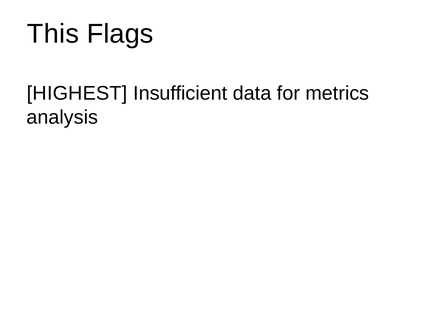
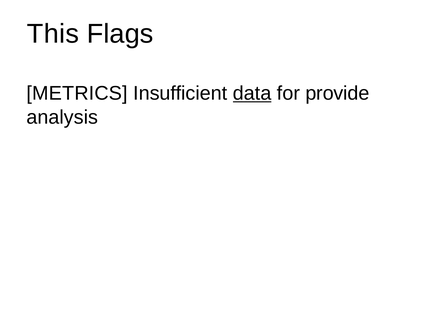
HIGHEST: HIGHEST -> METRICS
data underline: none -> present
metrics: metrics -> provide
